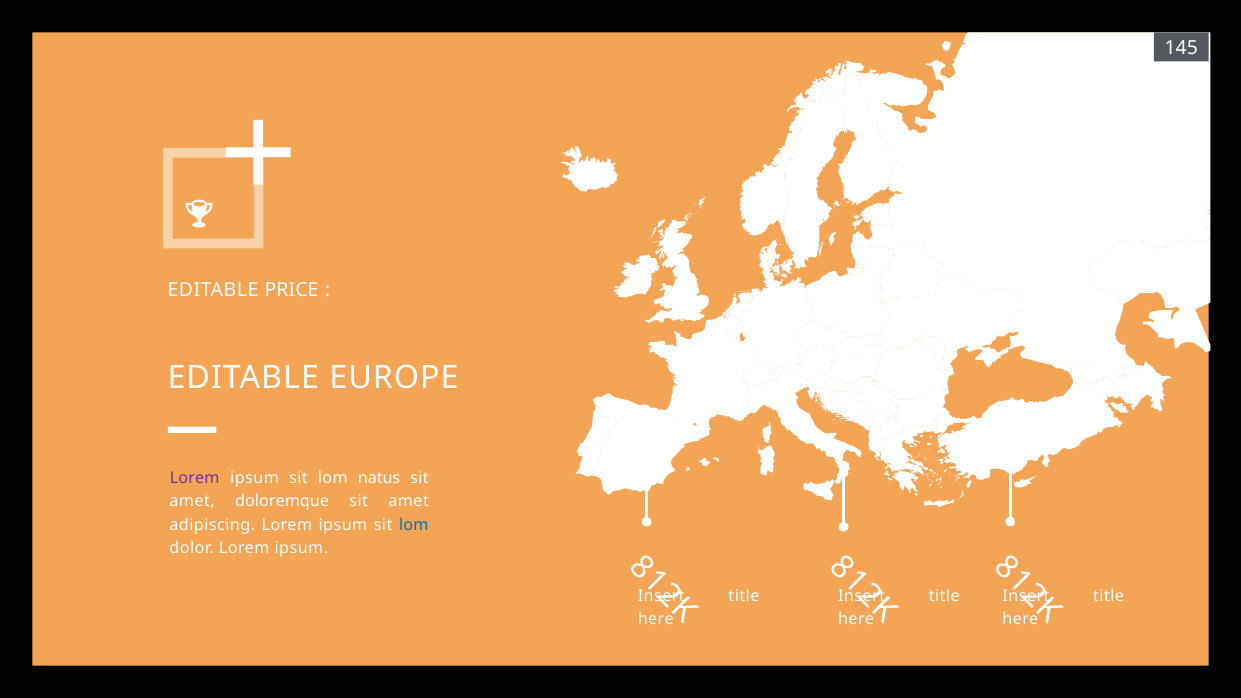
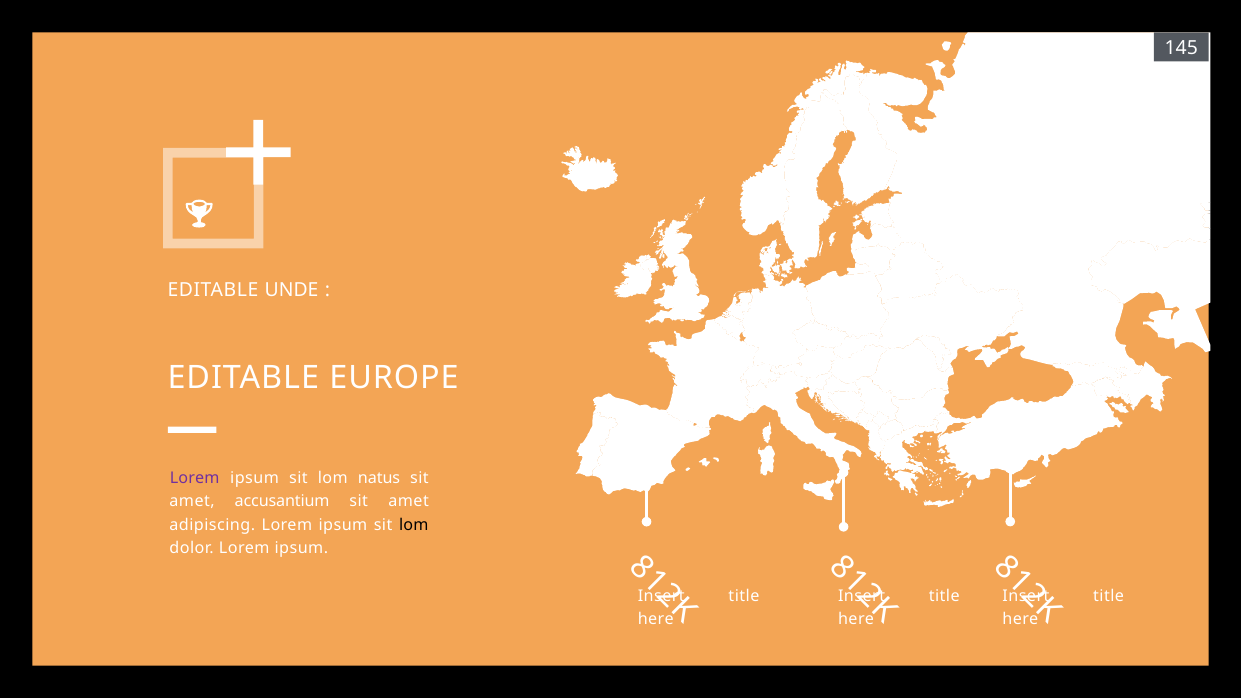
PRICE: PRICE -> UNDE
doloremque: doloremque -> accusantium
lom at (414, 525) colour: blue -> black
